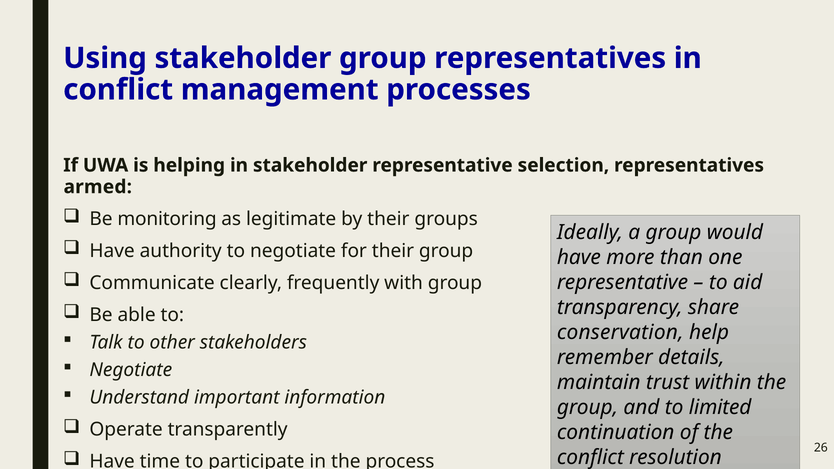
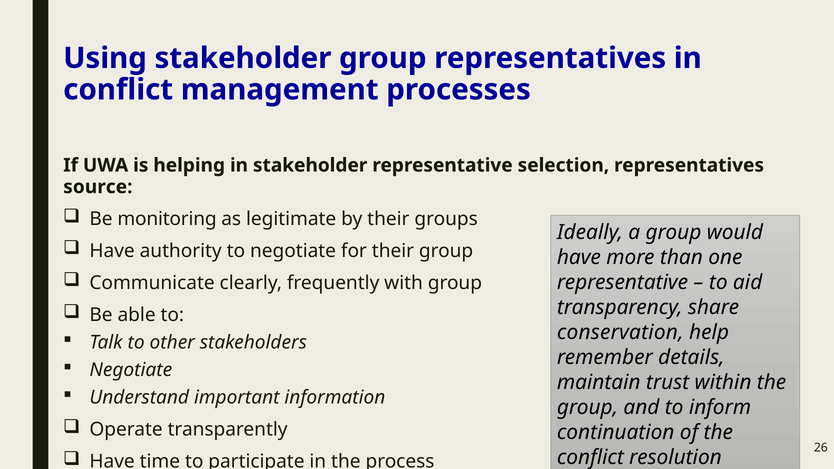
armed: armed -> source
limited: limited -> inform
